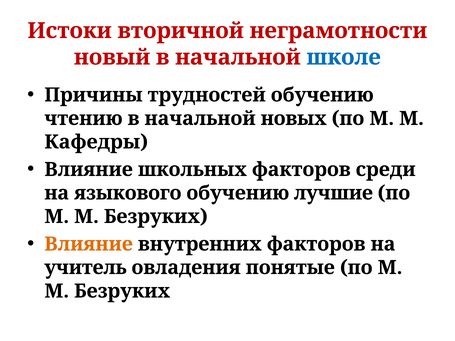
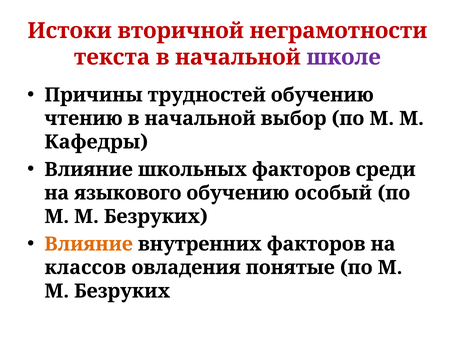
новый: новый -> текста
школе colour: blue -> purple
новых: новых -> выбор
лучшие: лучшие -> особый
учитель: учитель -> классов
